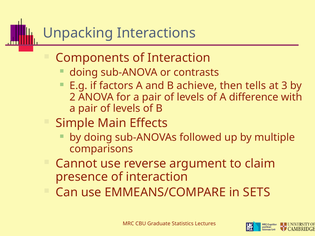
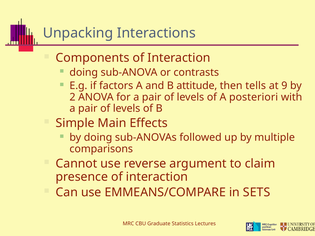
achieve: achieve -> attitude
3: 3 -> 9
difference: difference -> posteriori
